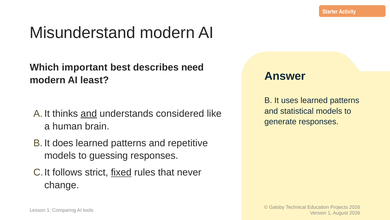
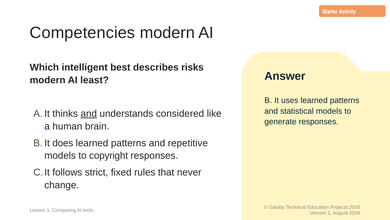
Misunderstand: Misunderstand -> Competencies
important: important -> intelligent
need: need -> risks
guessing: guessing -> copyright
fixed underline: present -> none
